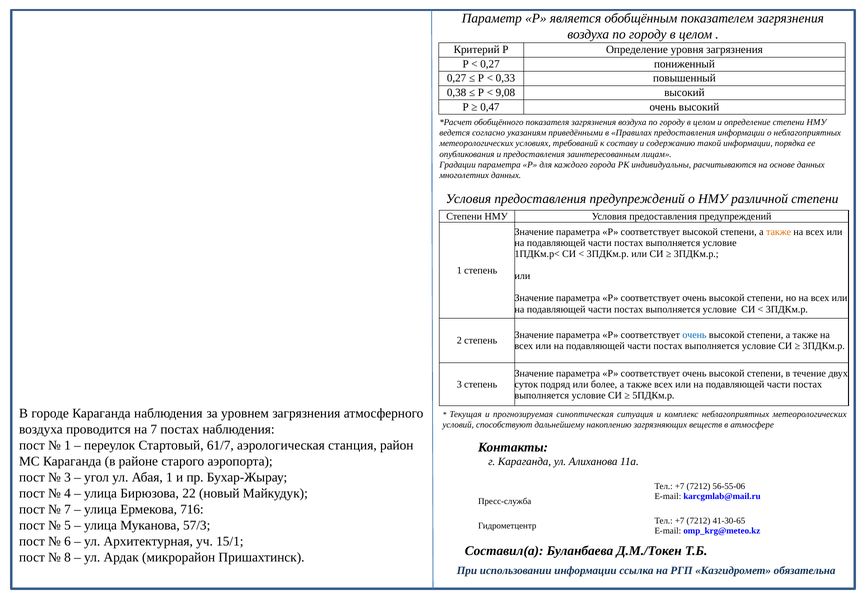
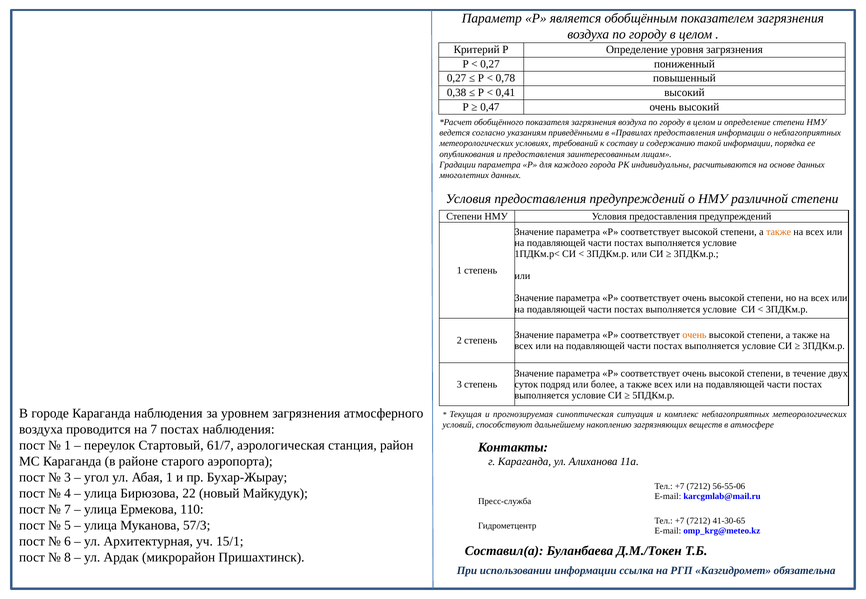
0,33: 0,33 -> 0,78
9,08: 9,08 -> 0,41
очень at (694, 335) colour: blue -> orange
716: 716 -> 110
